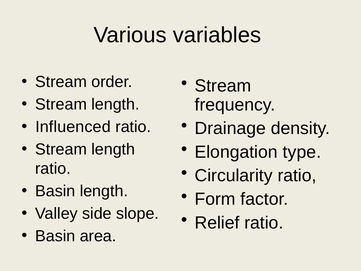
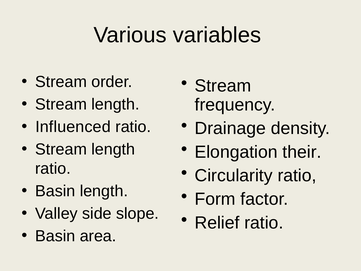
type: type -> their
